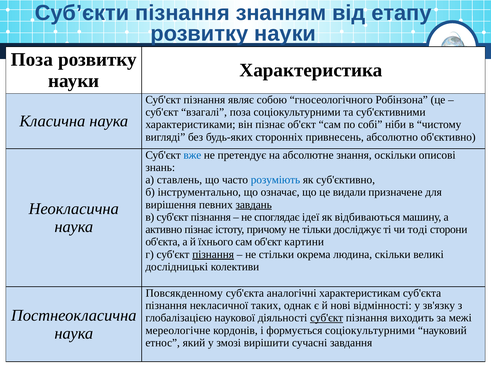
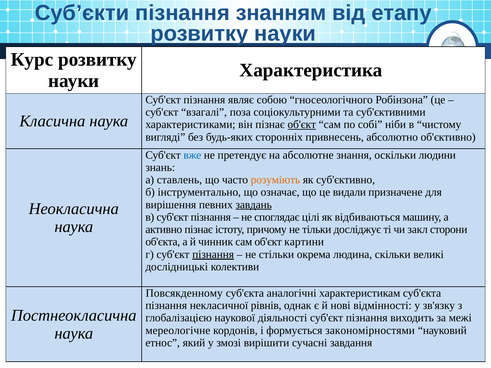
Поза at (32, 60): Поза -> Курс
об'єкт at (302, 125) underline: none -> present
описові: описові -> людини
розуміють colour: blue -> orange
ідеї: ідеї -> цілі
тоді: тоді -> закл
їхнього: їхнього -> чинник
таких: таких -> рівнів
суб'єкт at (327, 318) underline: present -> none
формується соціокультурними: соціокультурними -> закономірностями
